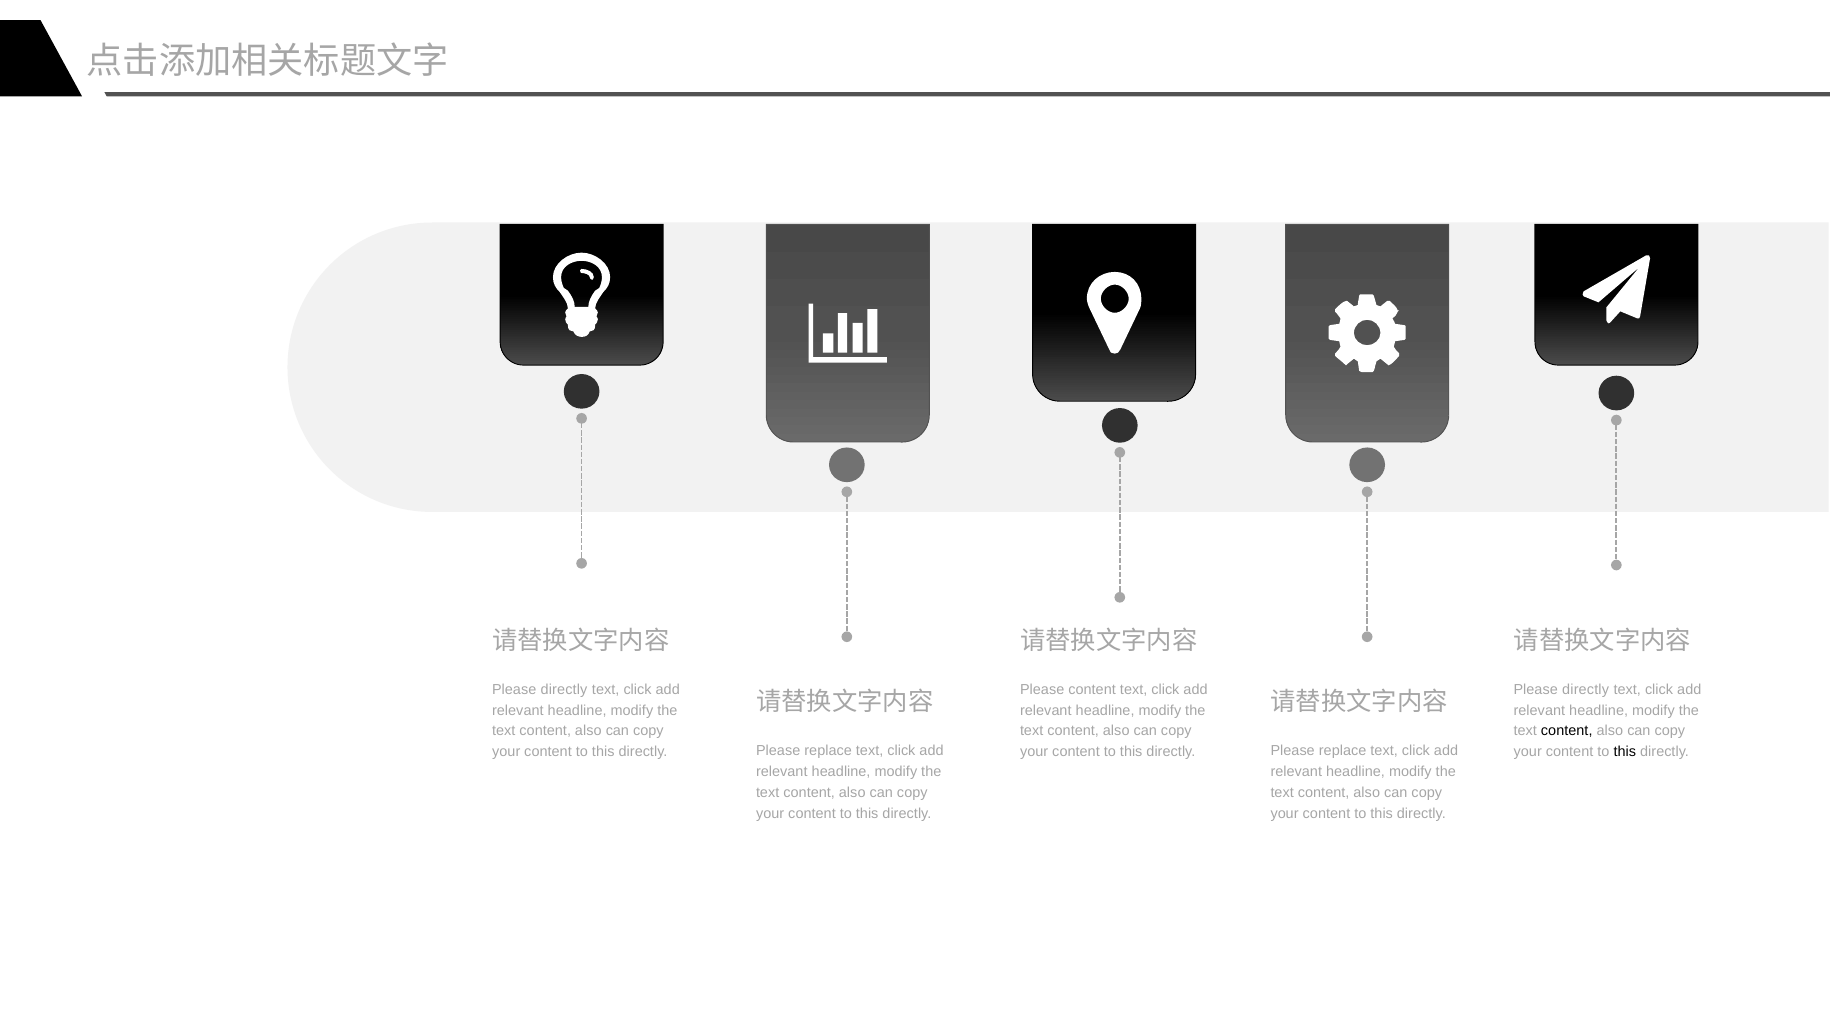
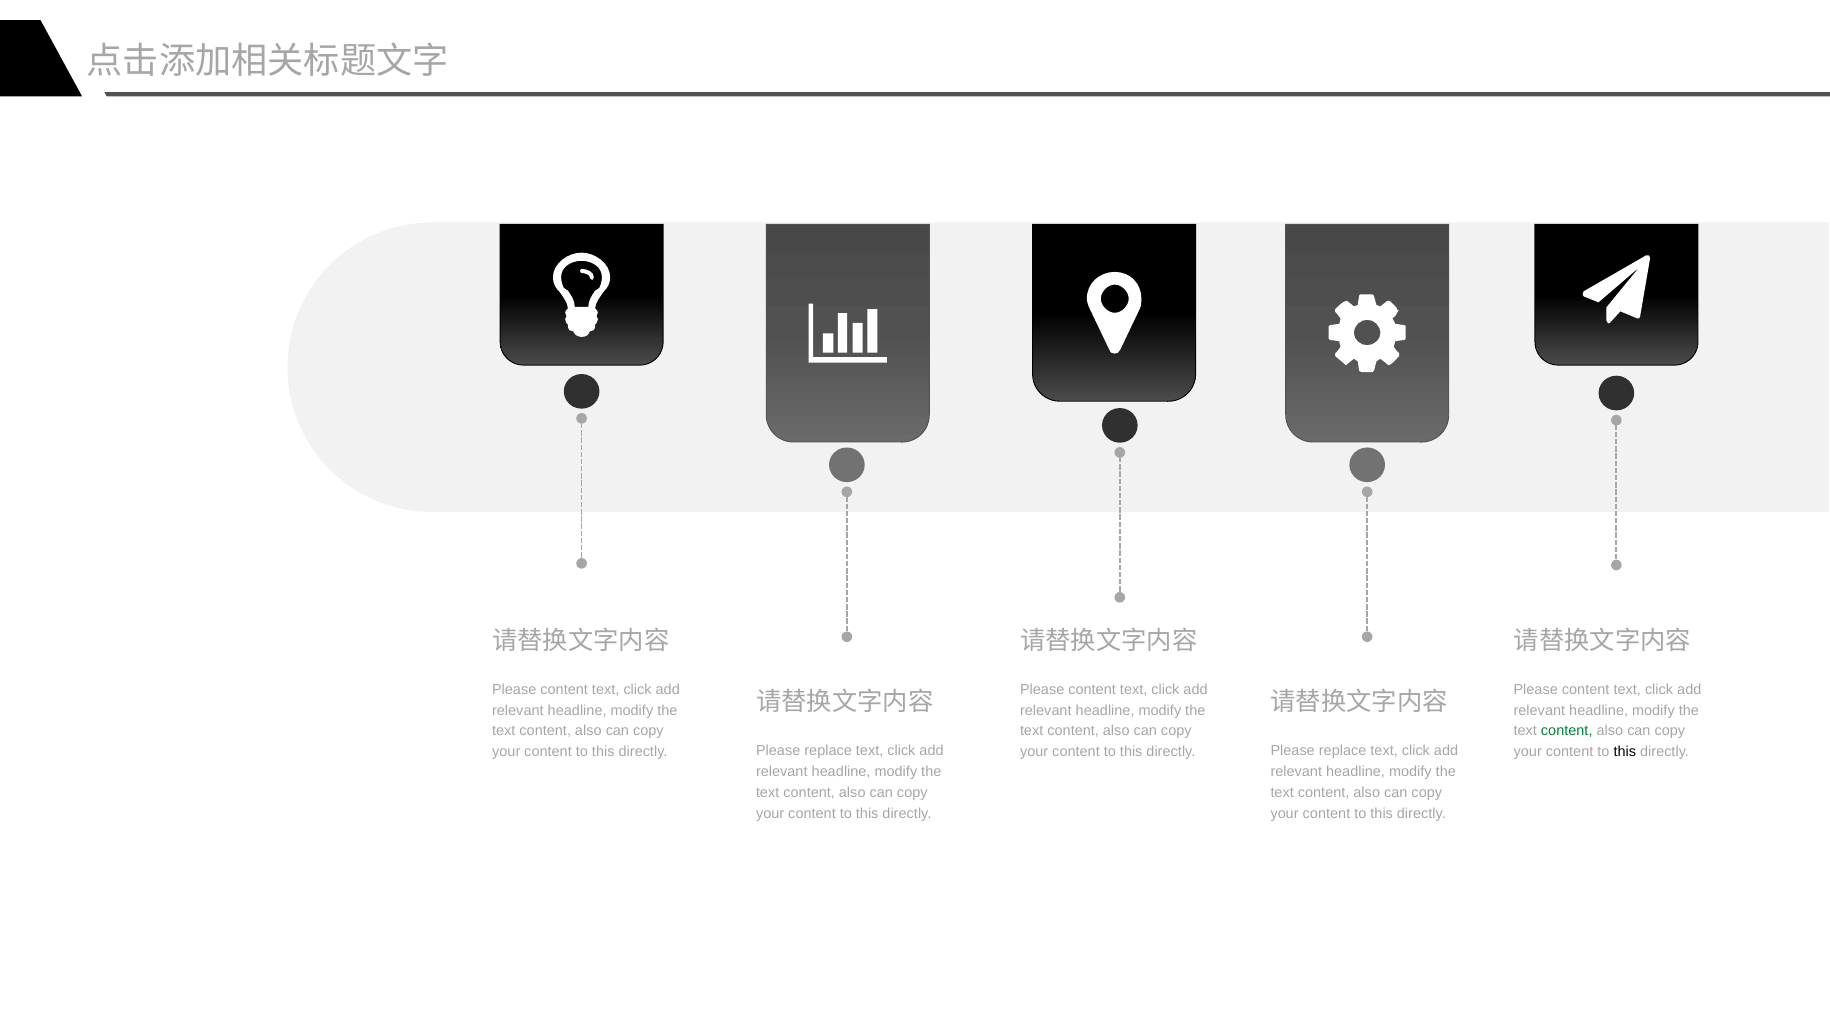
directly at (564, 689): directly -> content
directly at (1586, 689): directly -> content
content at (1567, 731) colour: black -> green
